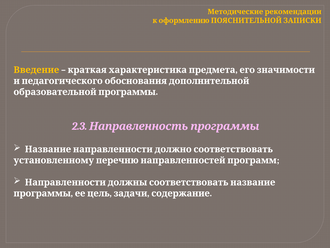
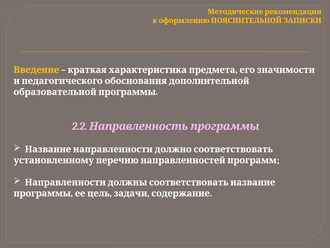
2.3: 2.3 -> 2.2
